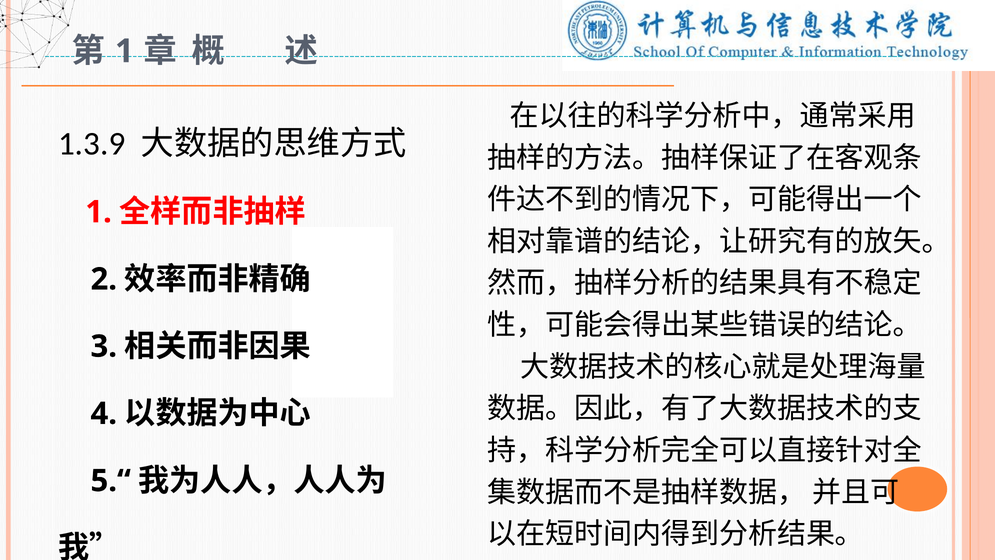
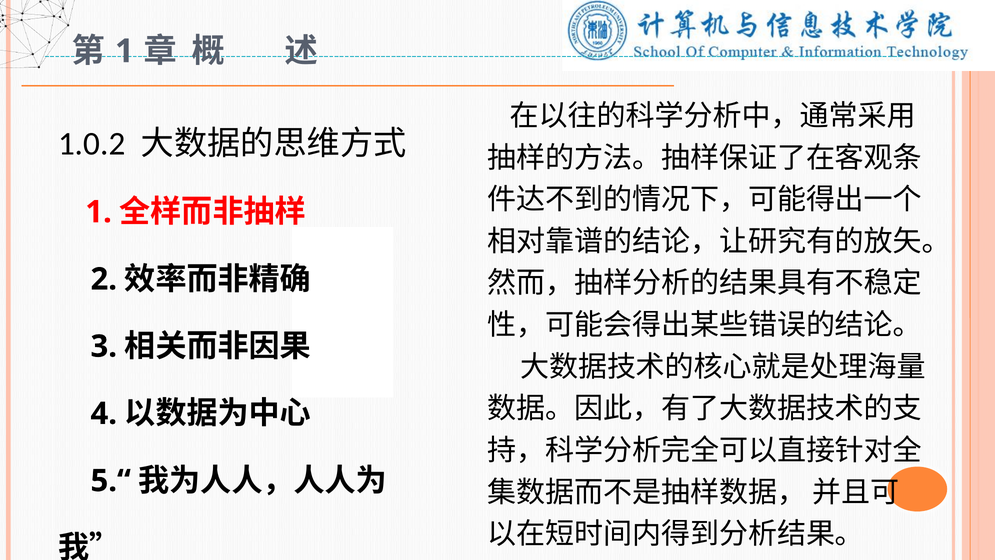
1.3.9: 1.3.9 -> 1.0.2
